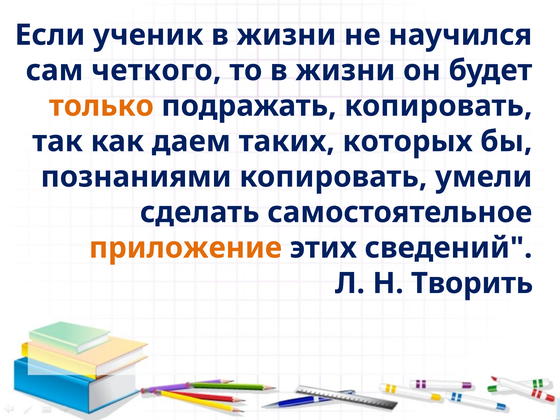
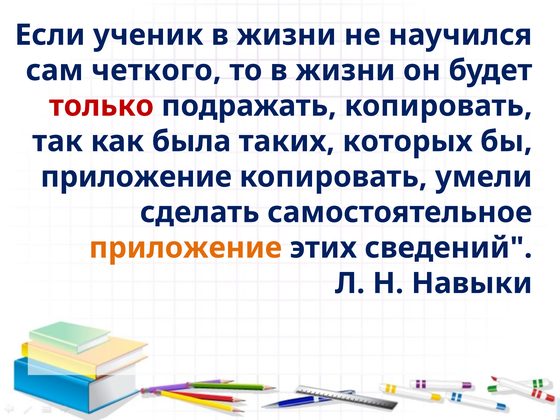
только colour: orange -> red
даем: даем -> была
познаниями at (136, 177): познаниями -> приложение
Творить: Творить -> Навыки
